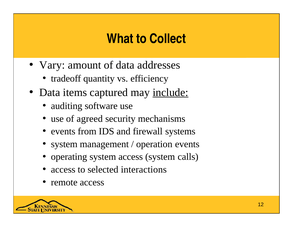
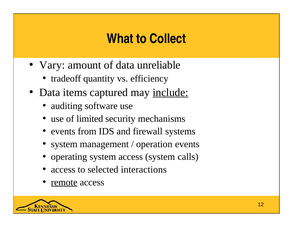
addresses: addresses -> unreliable
agreed: agreed -> limited
remote underline: none -> present
